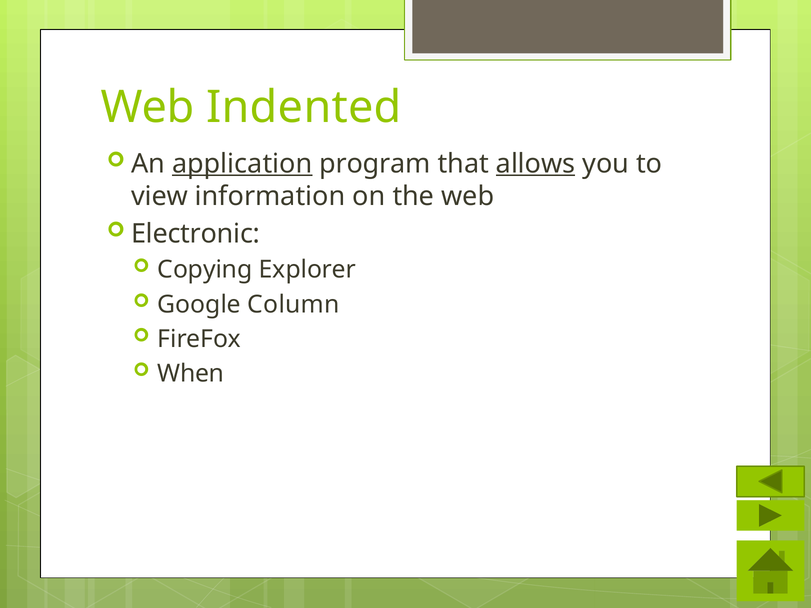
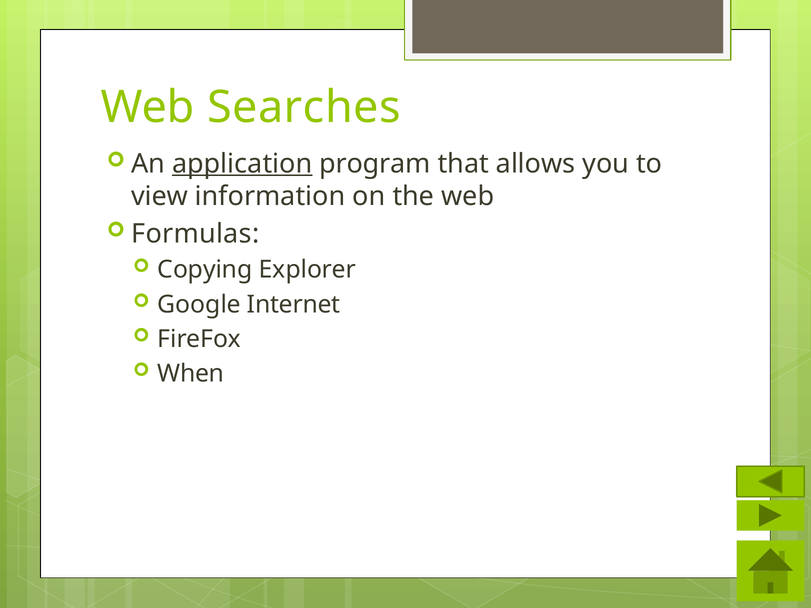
Indented: Indented -> Searches
allows underline: present -> none
Electronic: Electronic -> Formulas
Column: Column -> Internet
